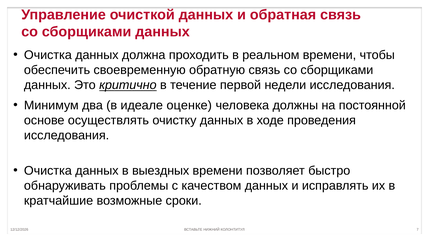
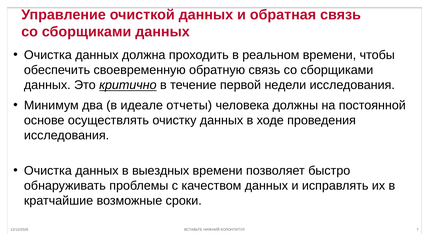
оценке: оценке -> отчеты
